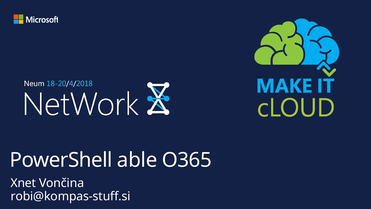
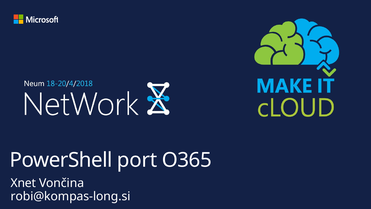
able: able -> port
robi@kompas-stuff.si: robi@kompas-stuff.si -> robi@kompas-long.si
